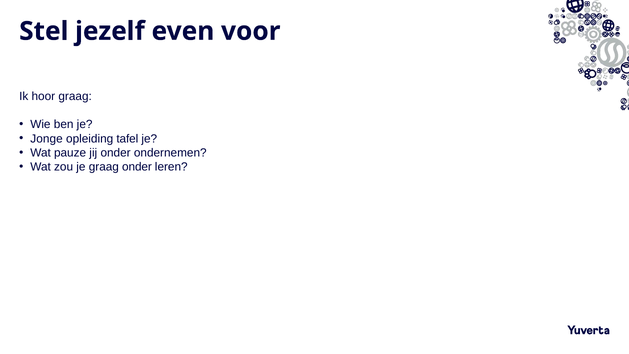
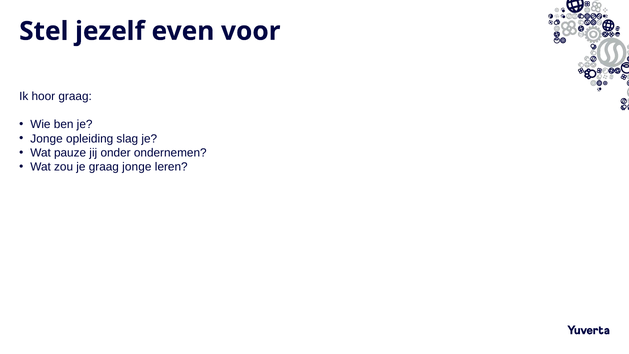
tafel: tafel -> slag
graag onder: onder -> jonge
